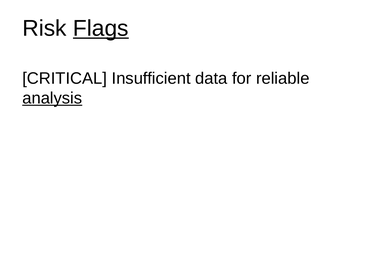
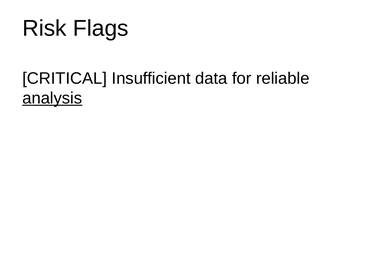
Flags underline: present -> none
